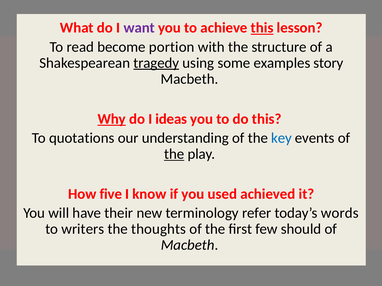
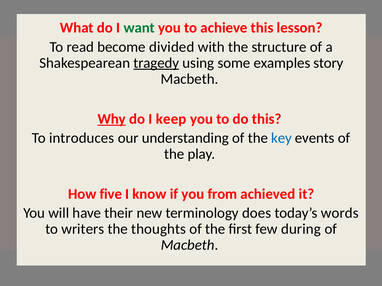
want colour: purple -> green
this at (262, 28) underline: present -> none
portion: portion -> divided
ideas: ideas -> keep
quotations: quotations -> introduces
the at (174, 154) underline: present -> none
used: used -> from
refer: refer -> does
should: should -> during
